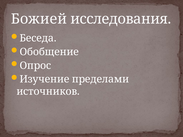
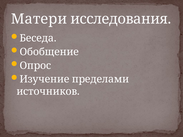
Божией: Божией -> Матери
